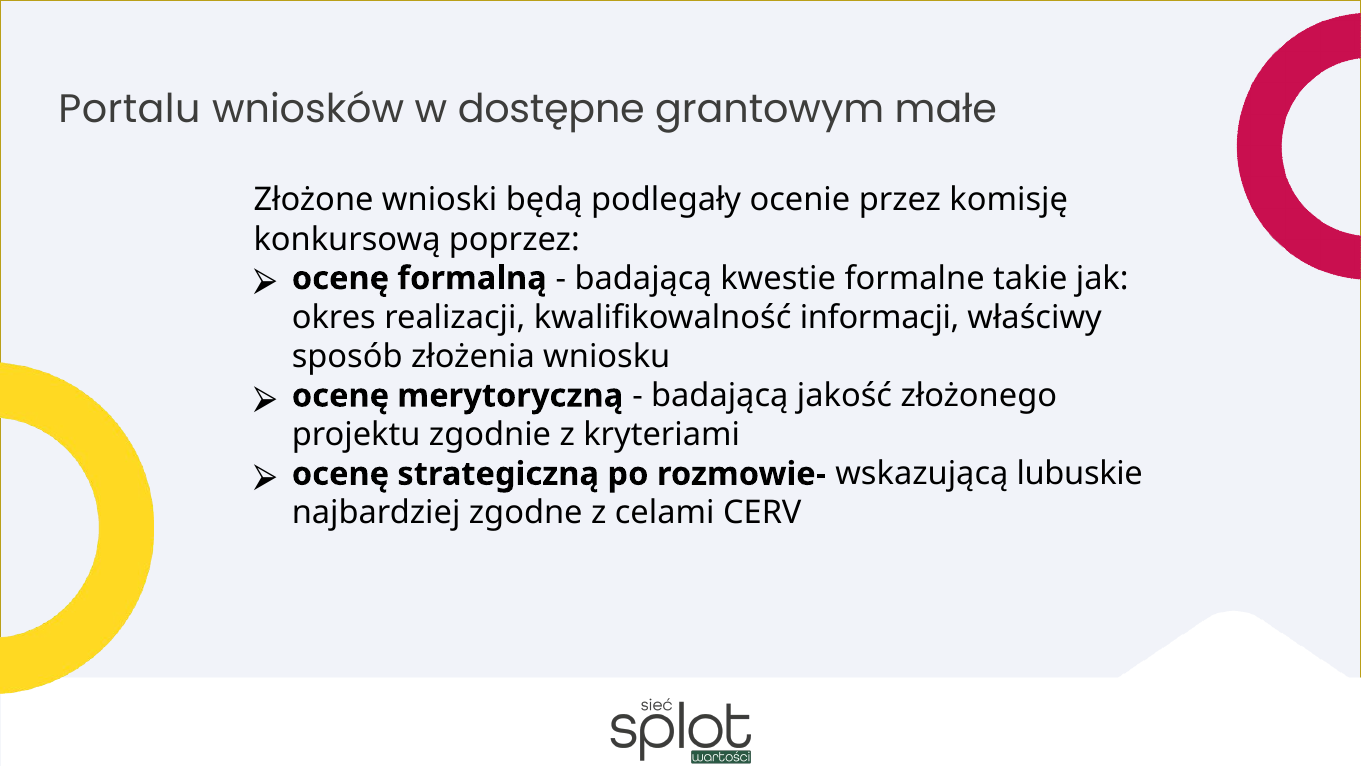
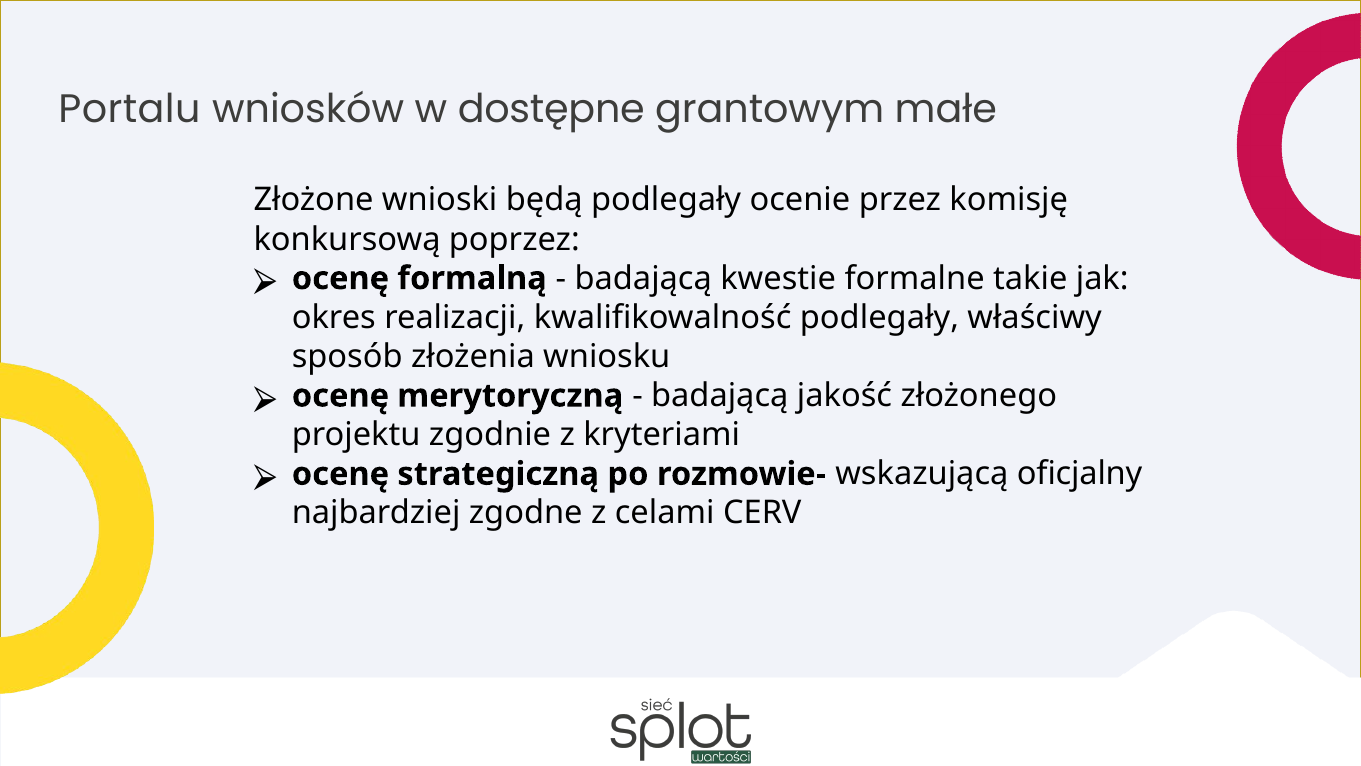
kwalifikowalność informacji: informacji -> podlegały
lubuskie: lubuskie -> oficjalny
